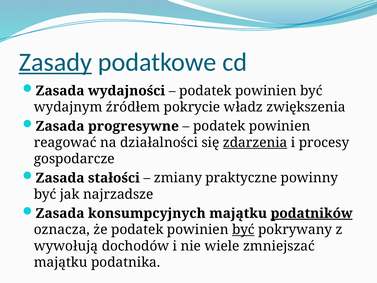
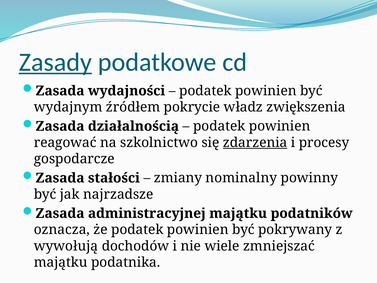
progresywne: progresywne -> działalnością
działalności: działalności -> szkolnictwo
praktyczne: praktyczne -> nominalny
konsumpcyjnych: konsumpcyjnych -> administracyjnej
podatników underline: present -> none
być at (243, 230) underline: present -> none
